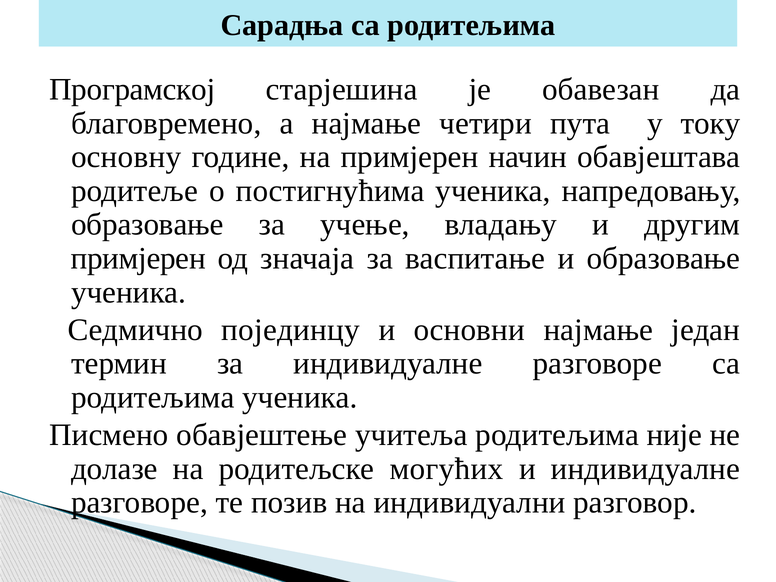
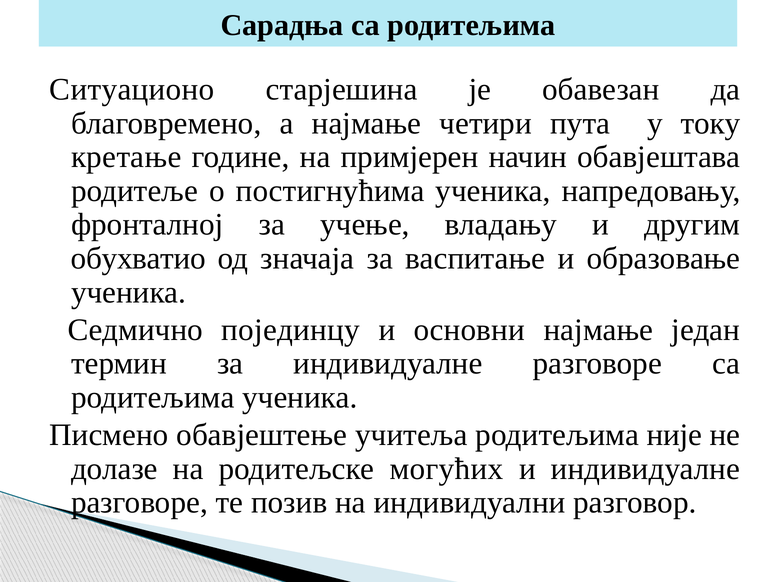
Програмској: Програмској -> Ситуационо
основну: основну -> кретање
образовање at (147, 225): образовање -> фронталној
примјерен at (138, 258): примјерен -> обухватио
